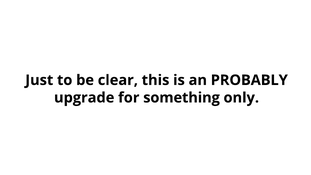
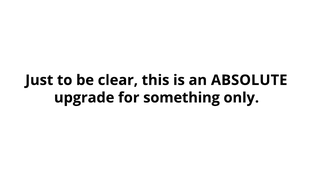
PROBABLY: PROBABLY -> ABSOLUTE
